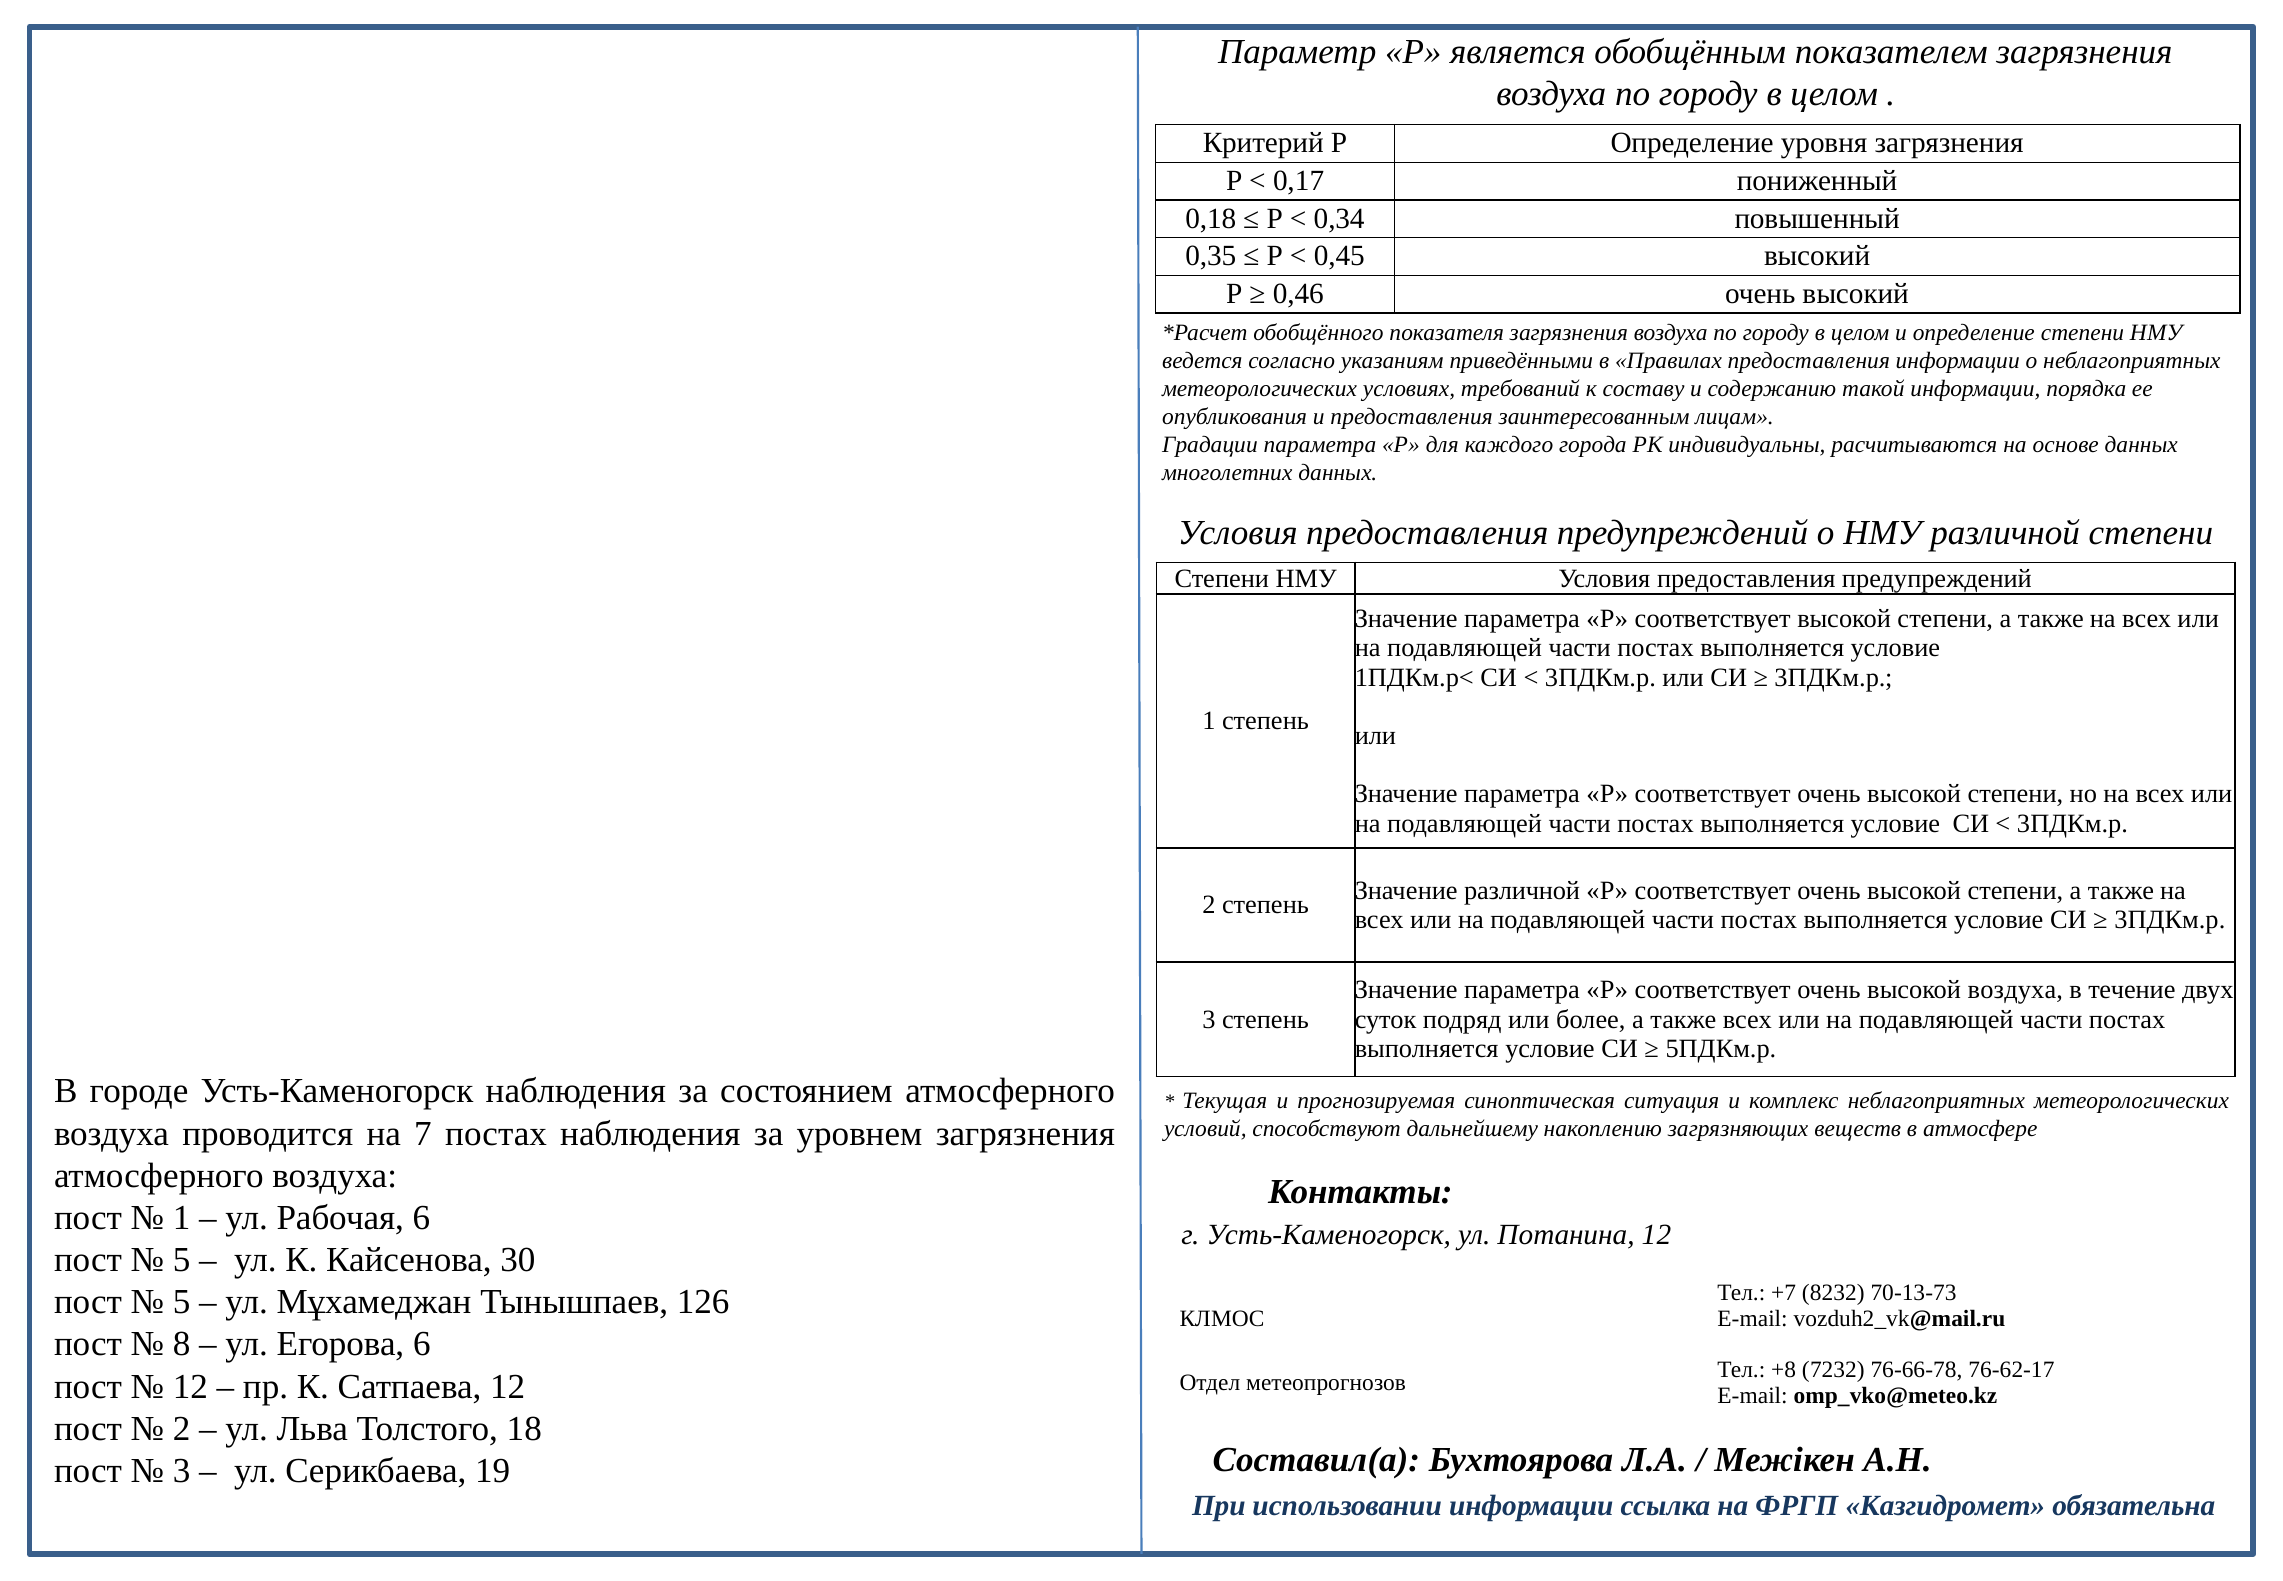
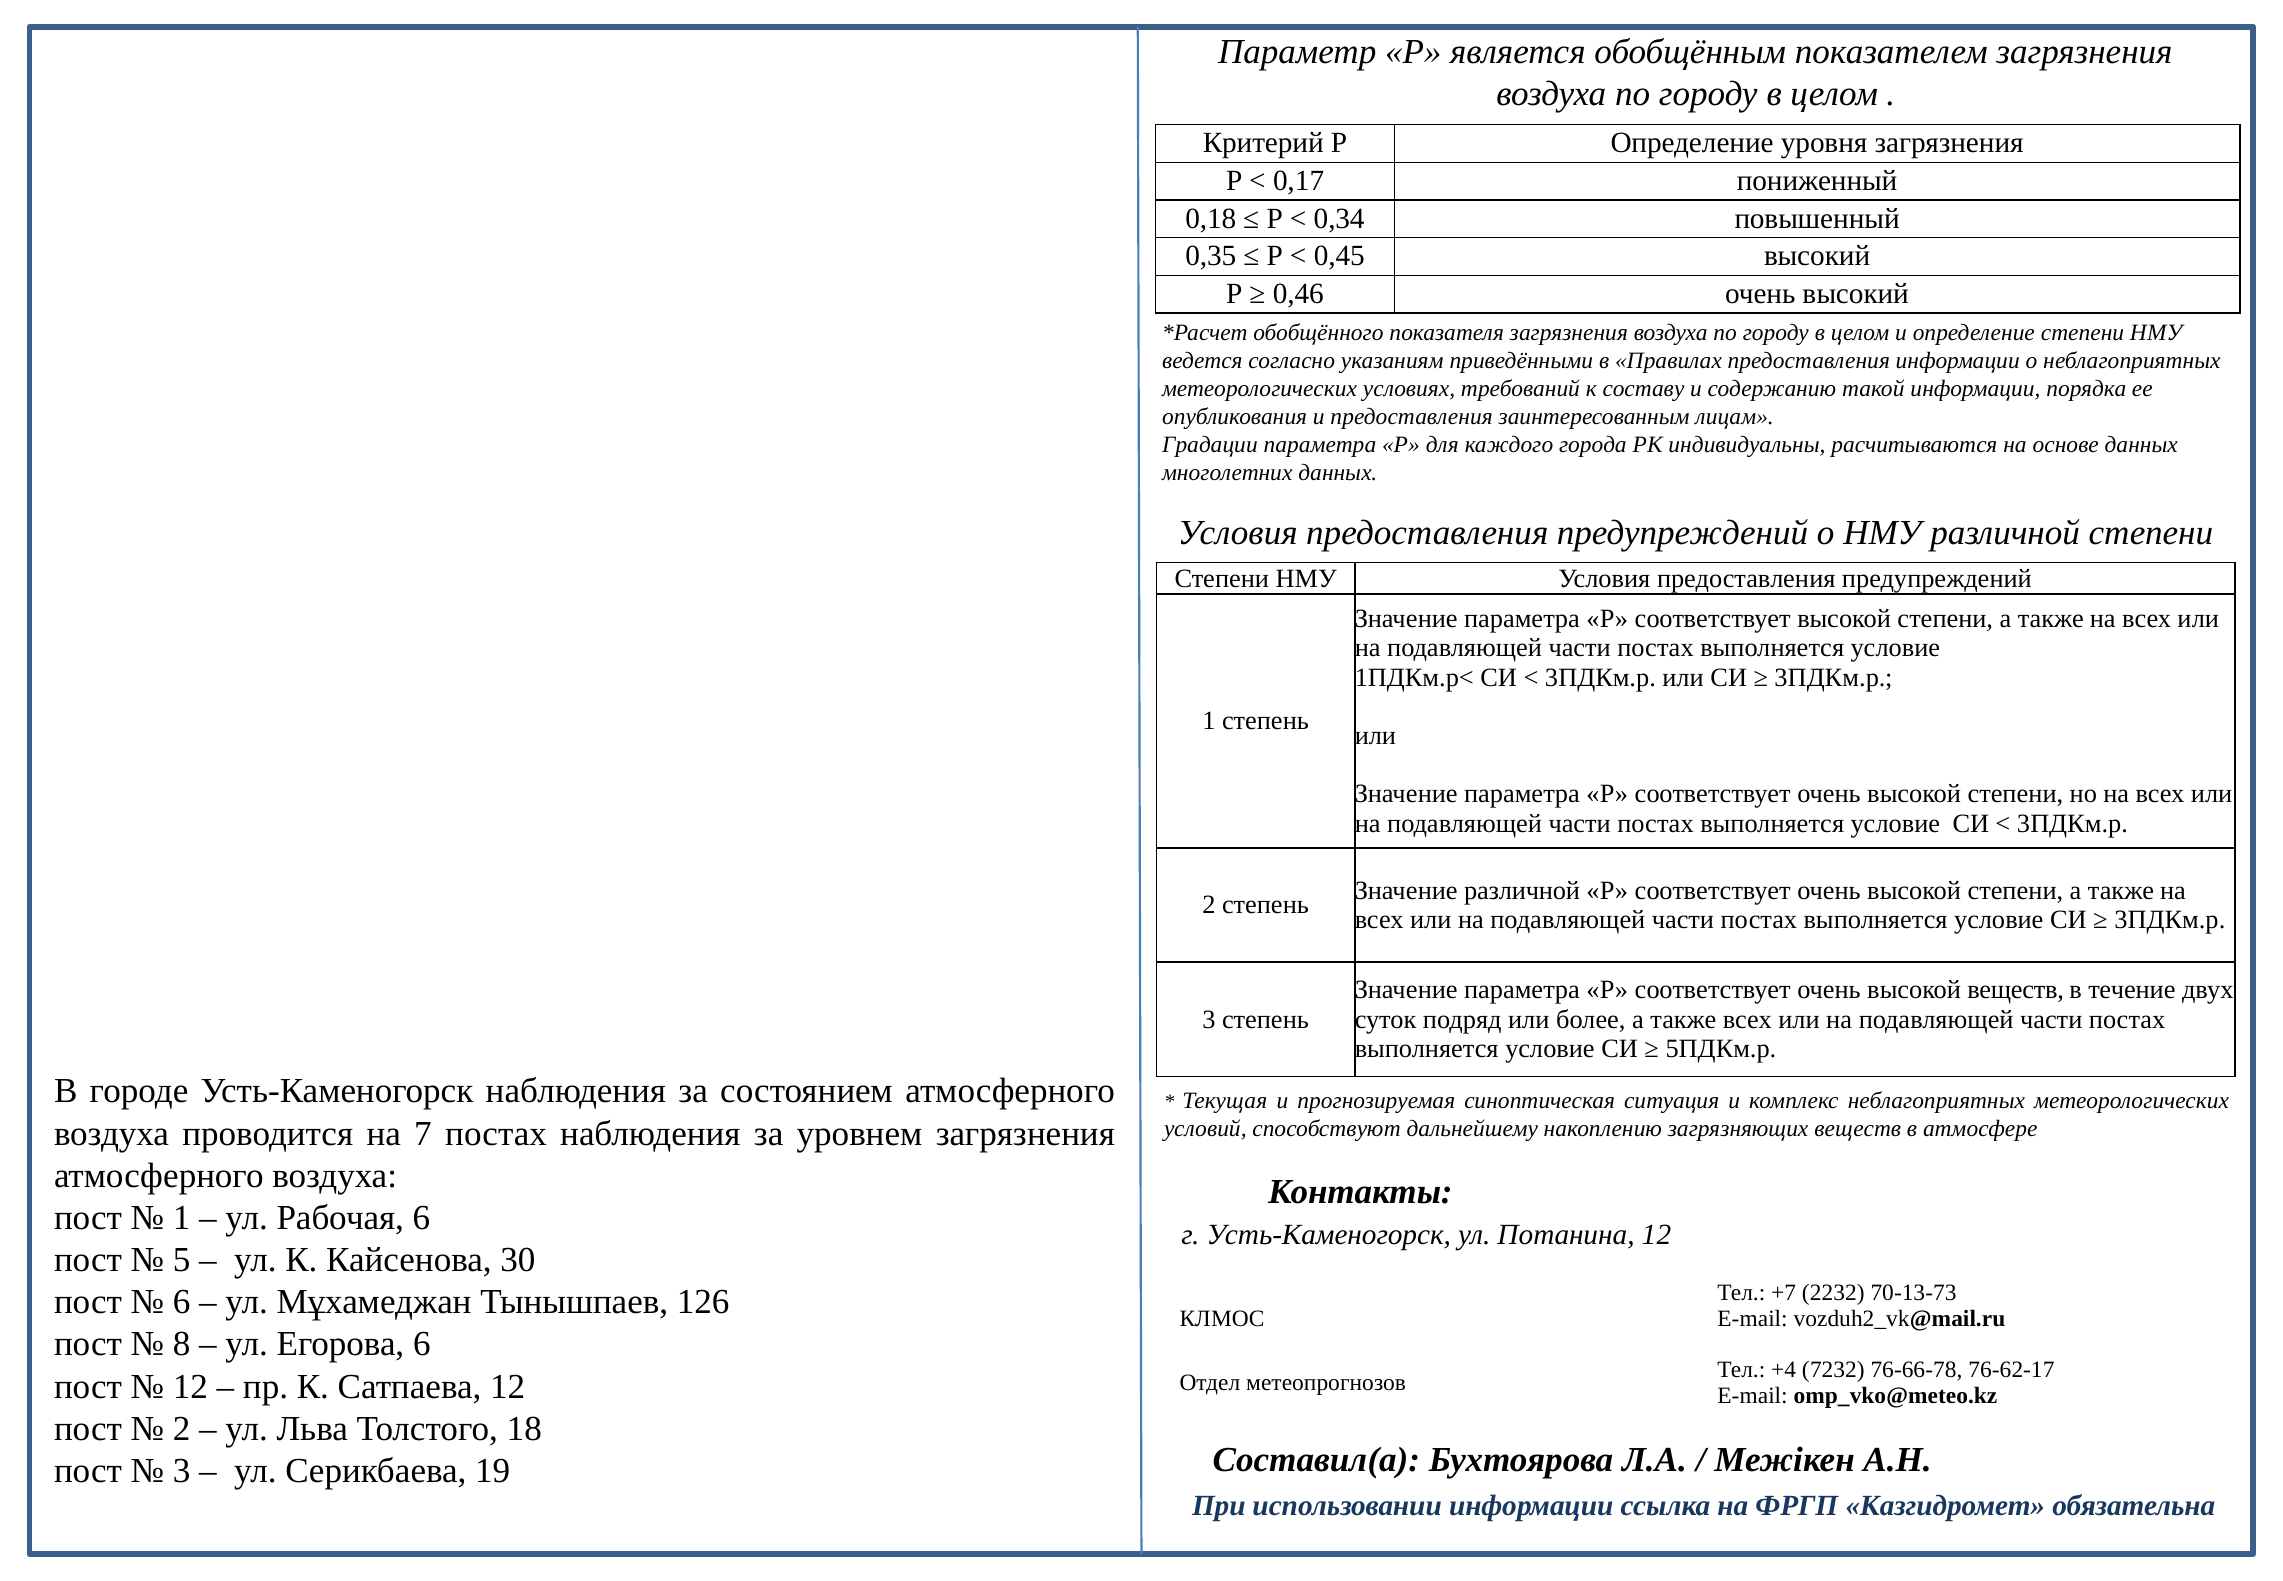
высокой воздуха: воздуха -> веществ
8232: 8232 -> 2232
5 at (182, 1302): 5 -> 6
+8: +8 -> +4
